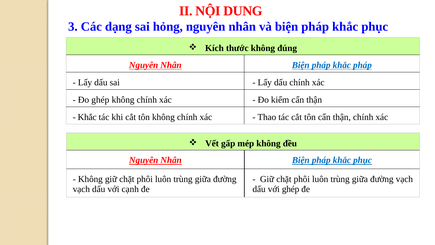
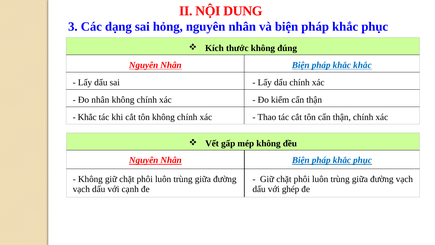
khắc pháp: pháp -> khắc
Đo ghép: ghép -> nhân
